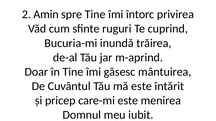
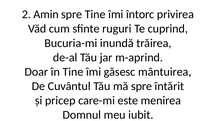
mă este: este -> spre
